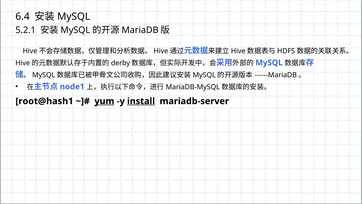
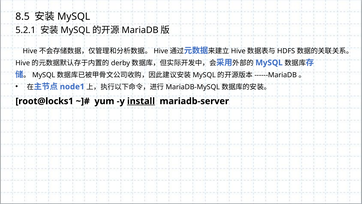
6.4: 6.4 -> 8.5
root@hash1: root@hash1 -> root@locks1
yum underline: present -> none
